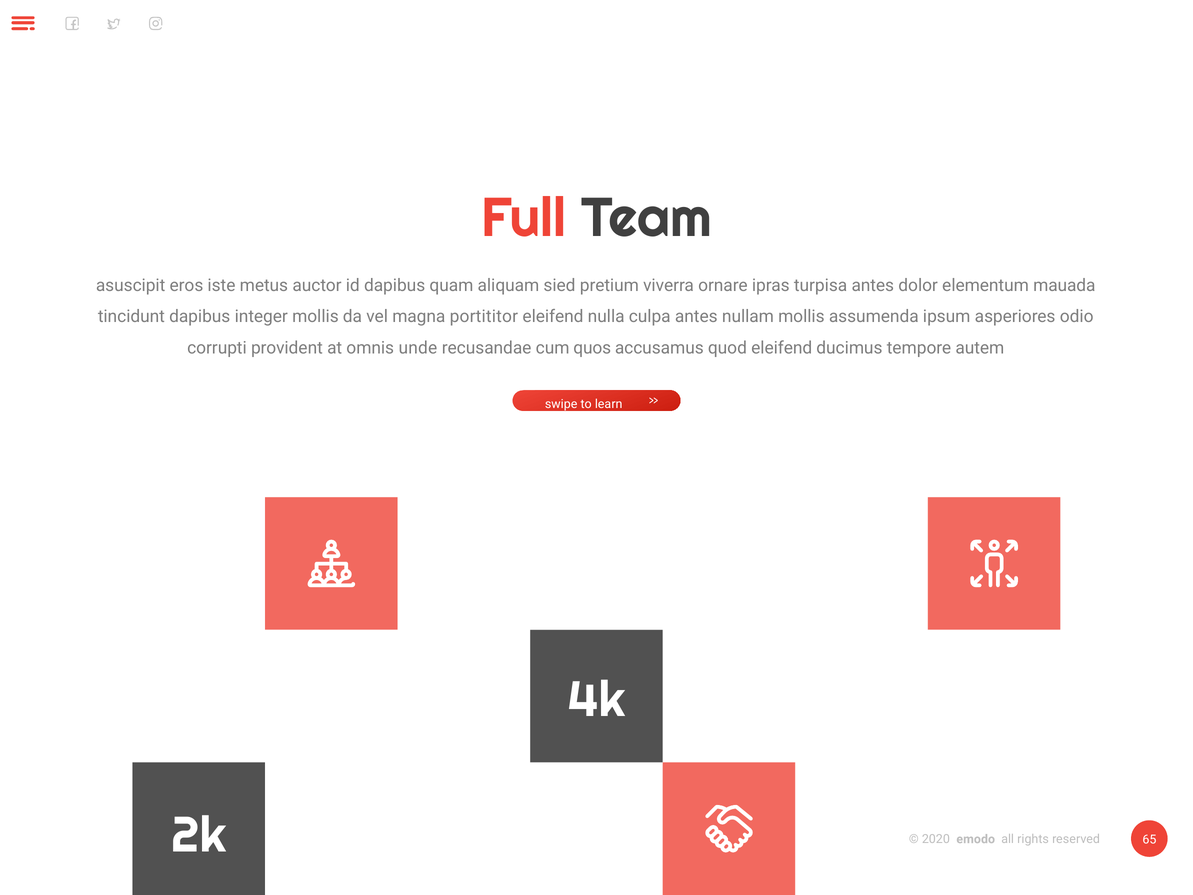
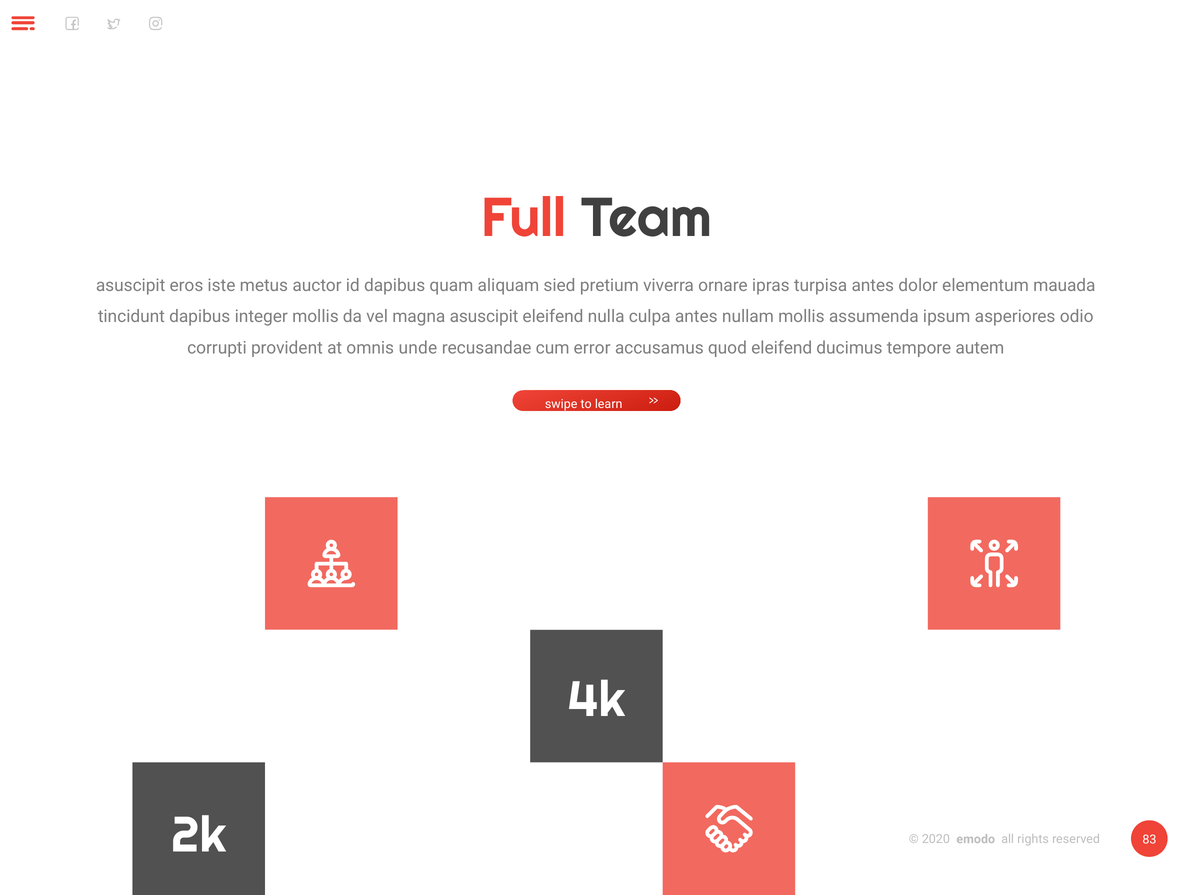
magna portititor: portititor -> asuscipit
quos: quos -> error
65: 65 -> 83
